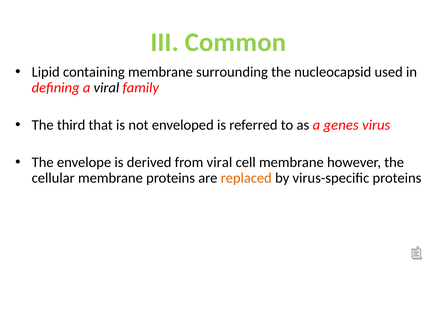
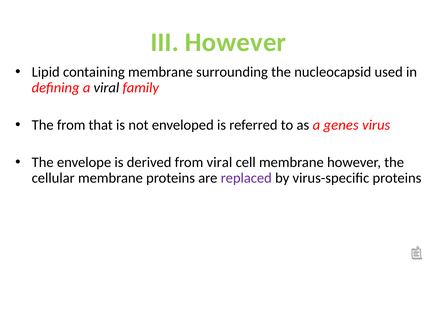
III Common: Common -> However
The third: third -> from
replaced colour: orange -> purple
